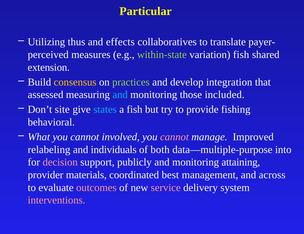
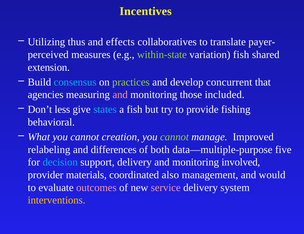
Particular: Particular -> Incentives
consensus colour: yellow -> light blue
integration: integration -> concurrent
assessed: assessed -> agencies
and at (120, 95) colour: light blue -> pink
site: site -> less
involved: involved -> creation
cannot at (174, 137) colour: pink -> light green
individuals: individuals -> differences
into: into -> five
decision colour: pink -> light blue
support publicly: publicly -> delivery
attaining: attaining -> involved
best: best -> also
across: across -> would
interventions colour: pink -> yellow
